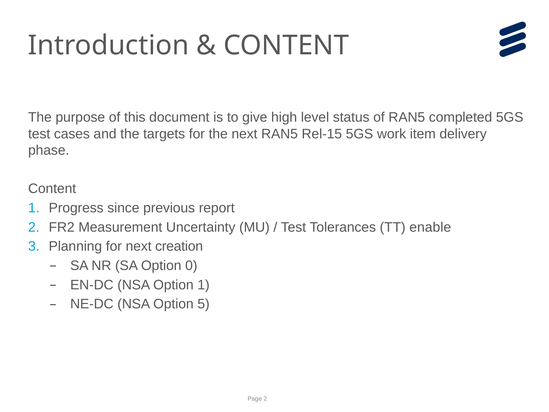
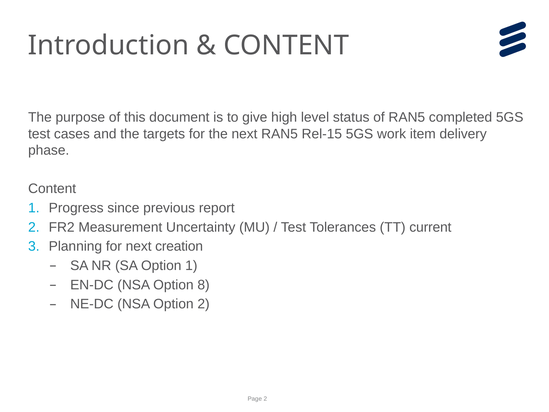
enable: enable -> current
Option 0: 0 -> 1
Option 1: 1 -> 8
Option 5: 5 -> 2
